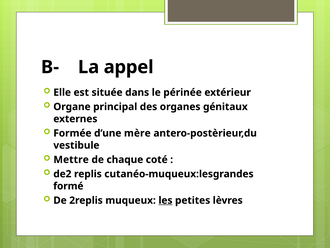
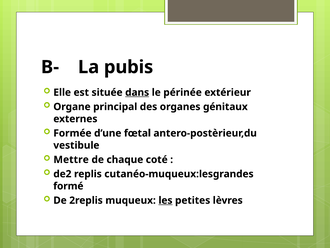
appel: appel -> pubis
dans underline: none -> present
mère: mère -> fœtal
